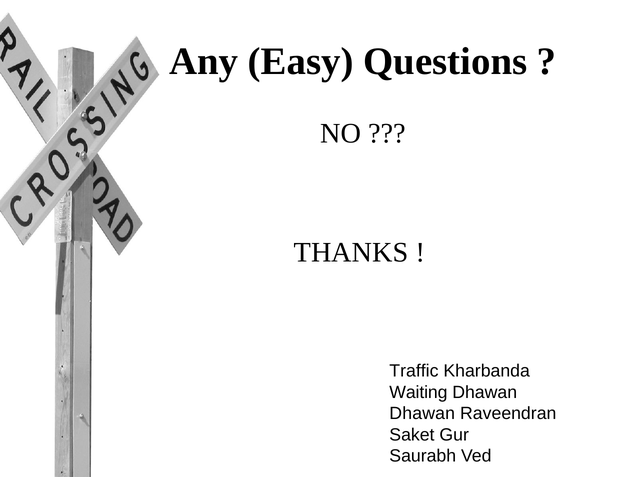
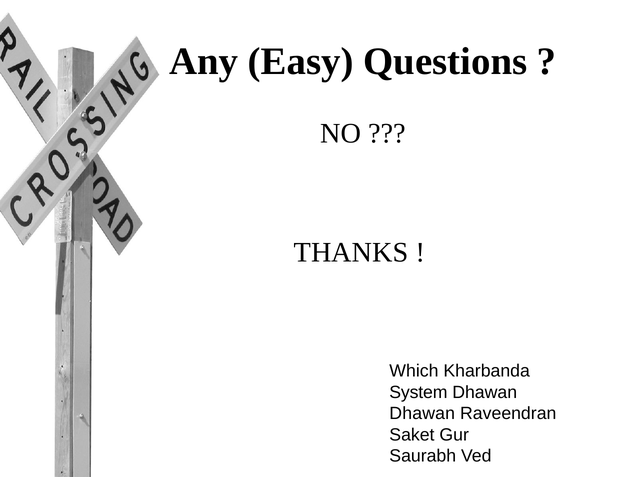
Traffic: Traffic -> Which
Waiting: Waiting -> System
